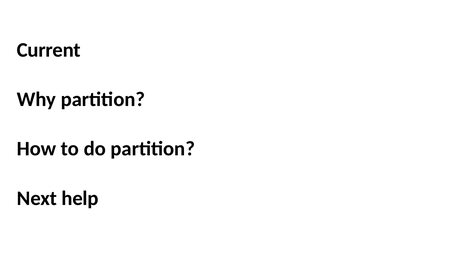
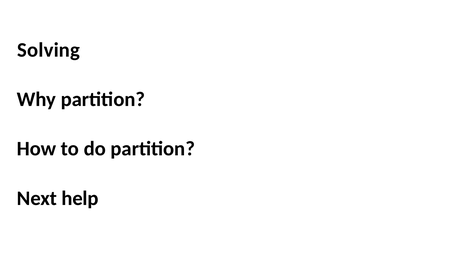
Current: Current -> Solving
